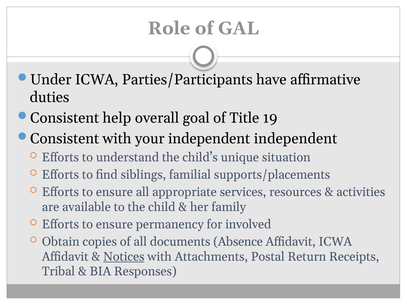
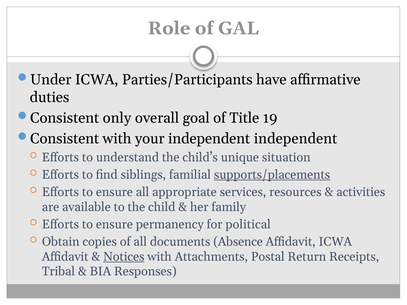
help: help -> only
supports/placements underline: none -> present
involved: involved -> political
